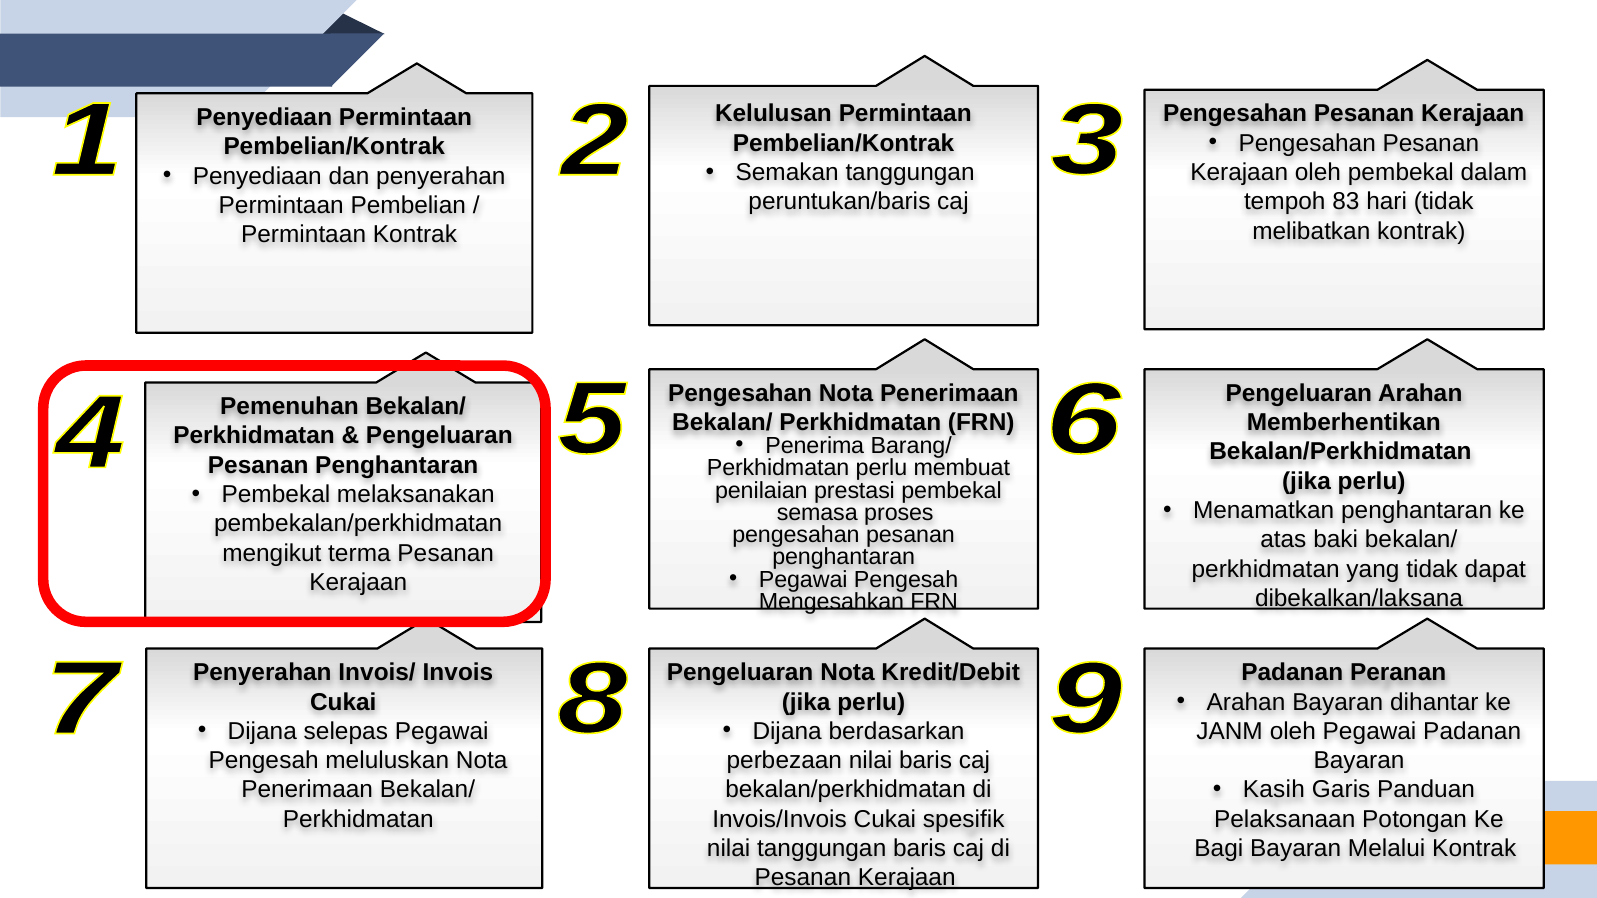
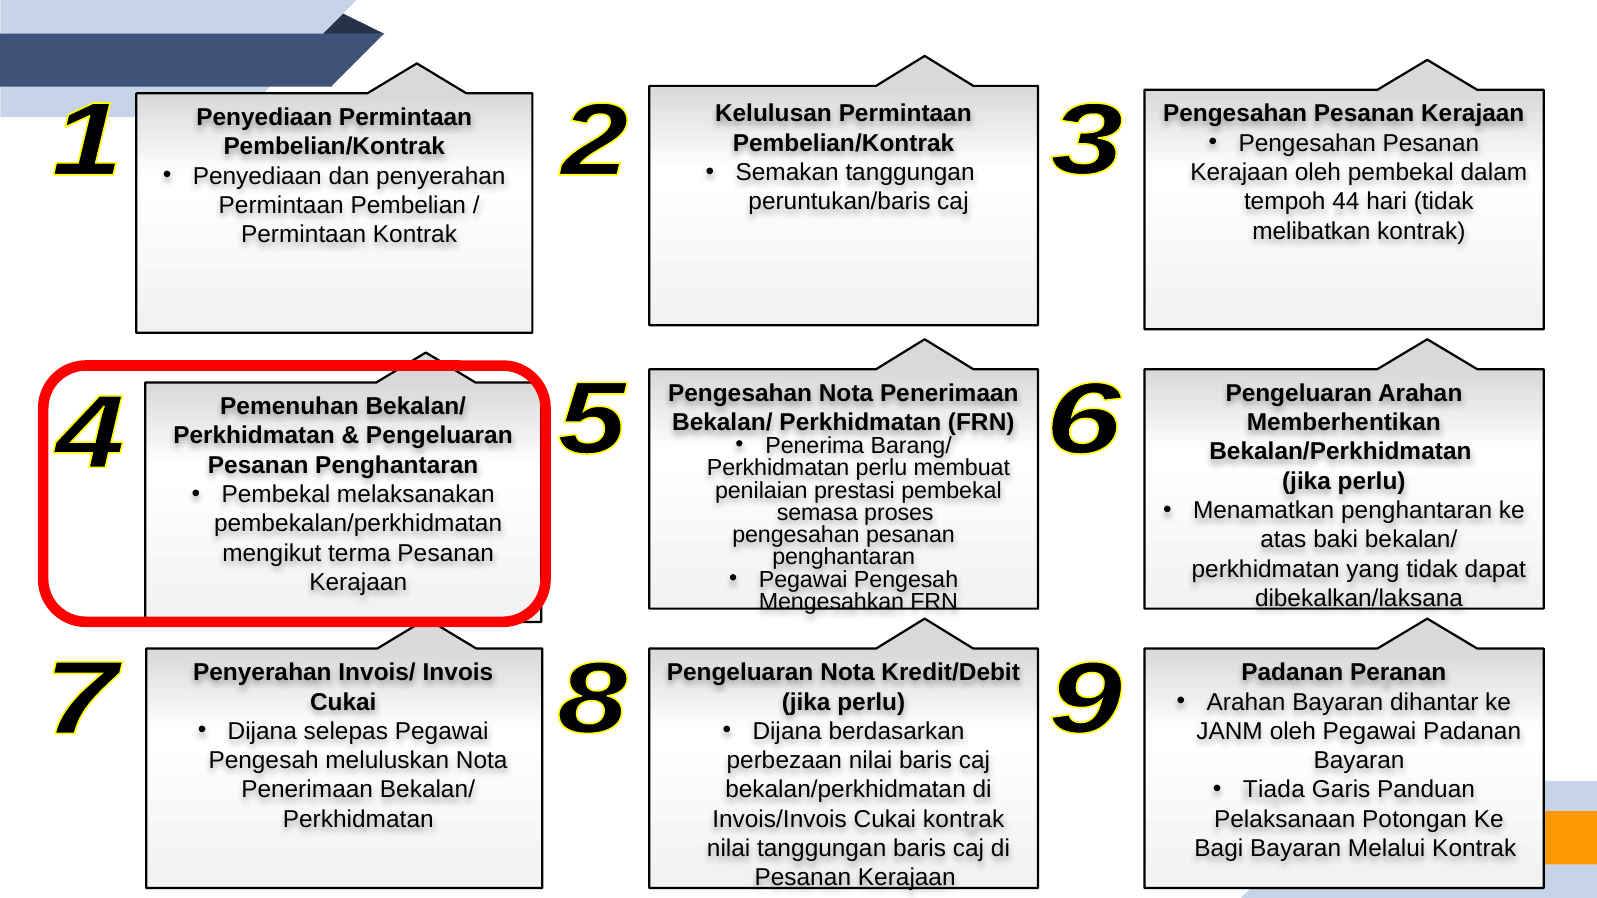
83: 83 -> 44
Kasih: Kasih -> Tiada
Cukai spesifik: spesifik -> kontrak
